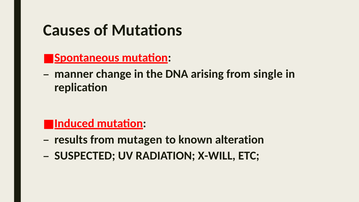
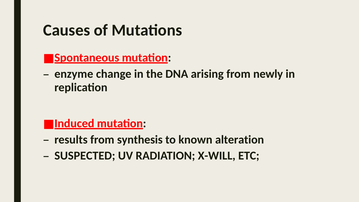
manner: manner -> enzyme
single: single -> newly
mutagen: mutagen -> synthesis
